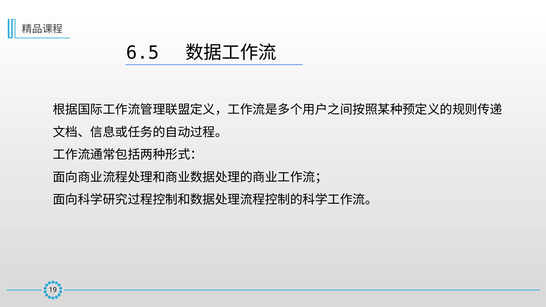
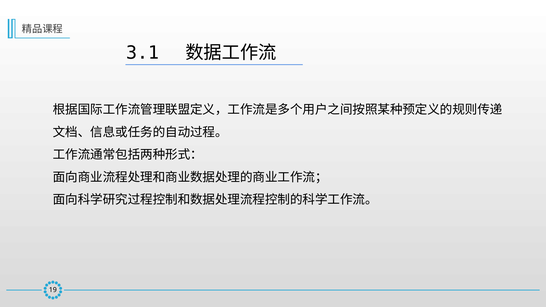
6.5: 6.5 -> 3.1
